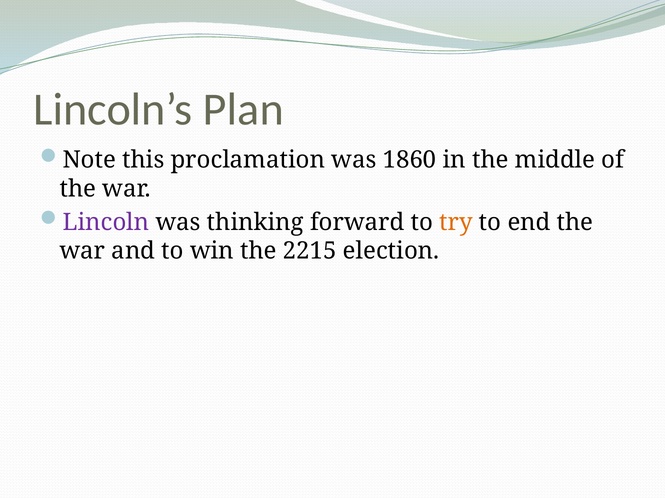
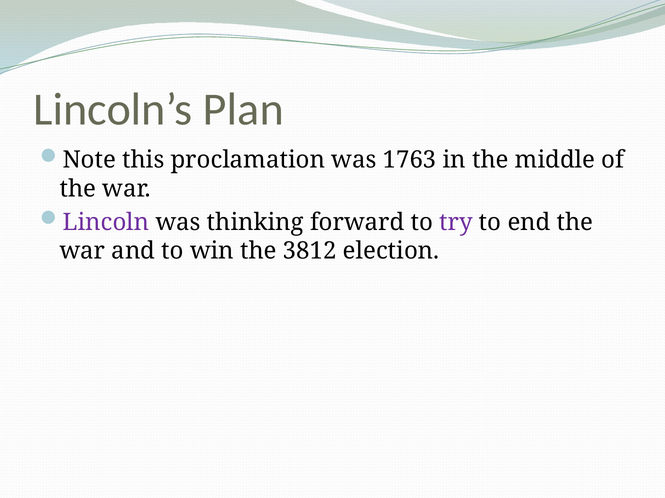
1860: 1860 -> 1763
try colour: orange -> purple
2215: 2215 -> 3812
